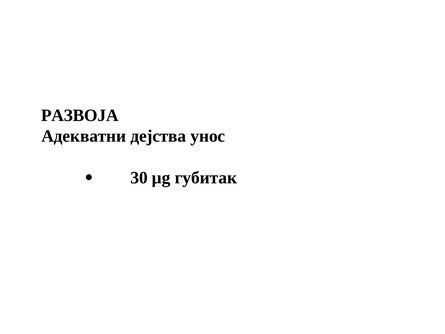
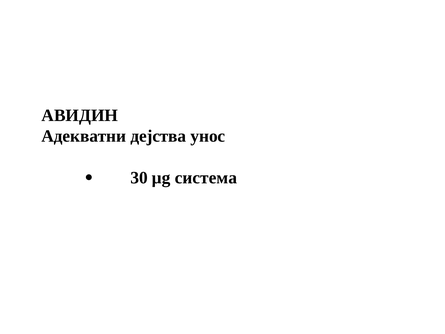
РАЗВОЈА: РАЗВОЈА -> АВИДИН
губитак: губитак -> система
